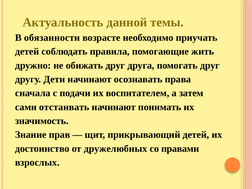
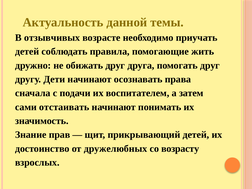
обязанности: обязанности -> отзывчивых
правами: правами -> возрасту
